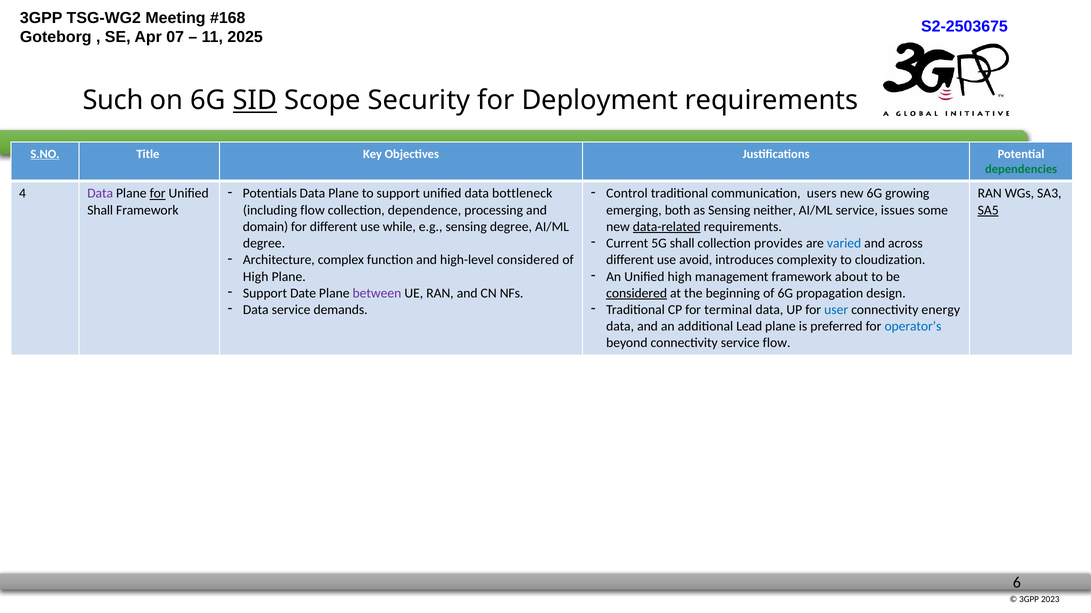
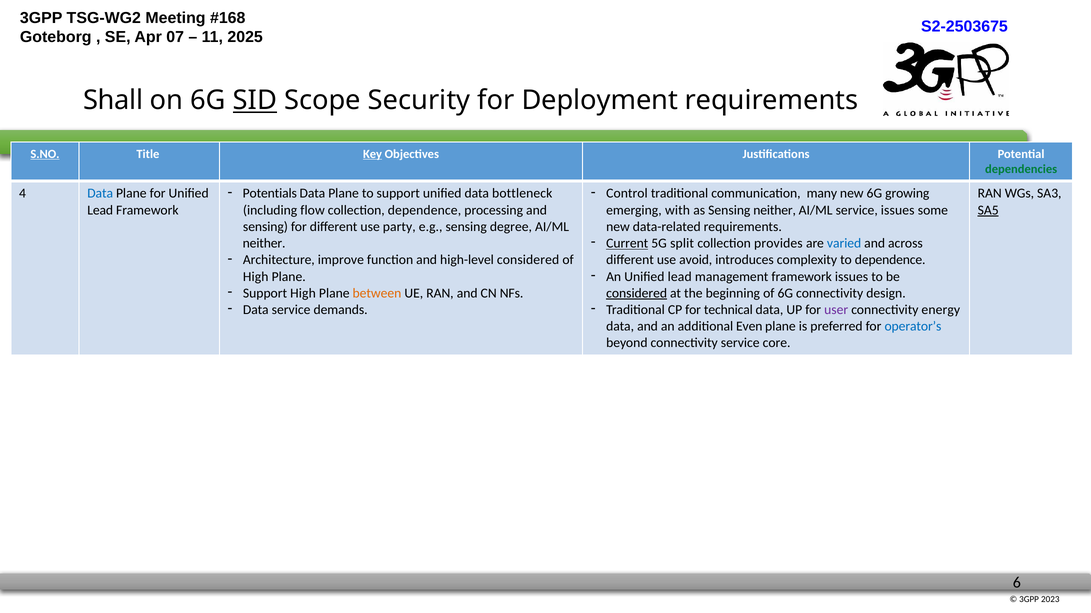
Such: Such -> Shall
Key underline: none -> present
users: users -> many
Data at (100, 194) colour: purple -> blue
for at (158, 194) underline: present -> none
Shall at (100, 210): Shall -> Lead
both: both -> with
domain at (265, 227): domain -> sensing
while: while -> party
data-related underline: present -> none
Current underline: none -> present
5G shall: shall -> split
degree at (264, 244): degree -> neither
complex: complex -> improve
to cloudization: cloudization -> dependence
An Unified high: high -> lead
framework about: about -> issues
Support Date: Date -> High
between colour: purple -> orange
6G propagation: propagation -> connectivity
terminal: terminal -> technical
user colour: blue -> purple
Lead: Lead -> Even
service flow: flow -> core
